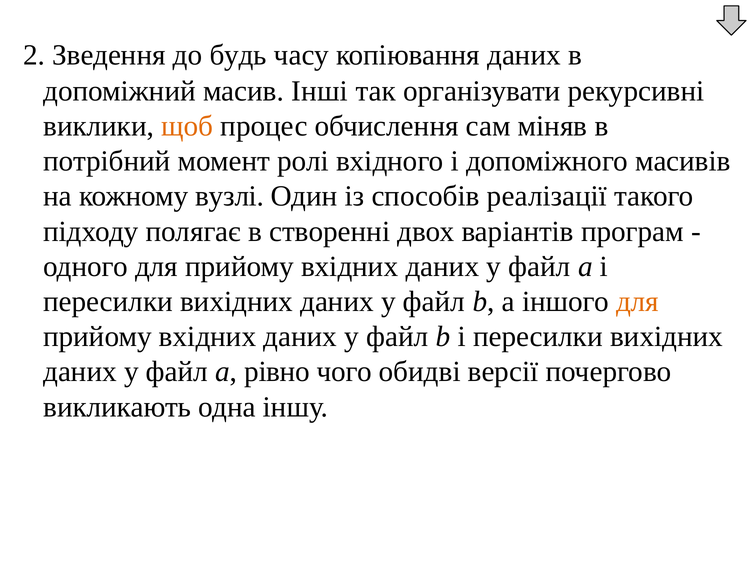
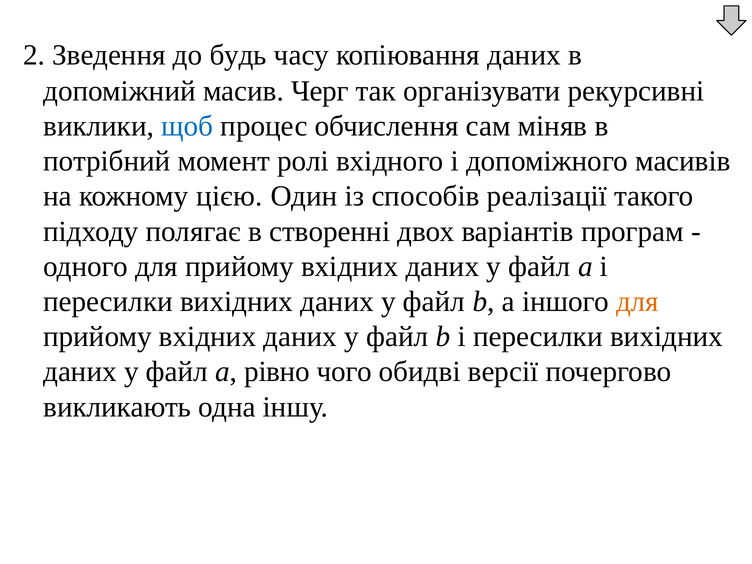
Інші: Інші -> Черг
щоб colour: orange -> blue
вузлі: вузлі -> цією
